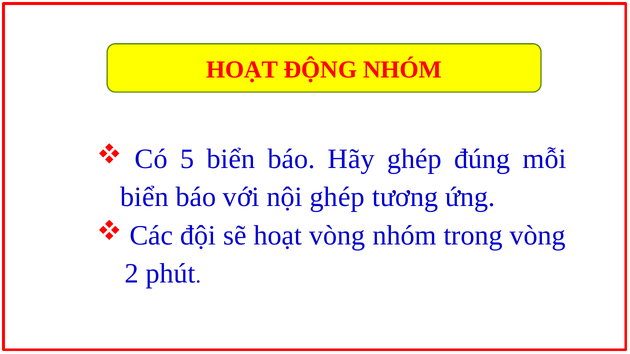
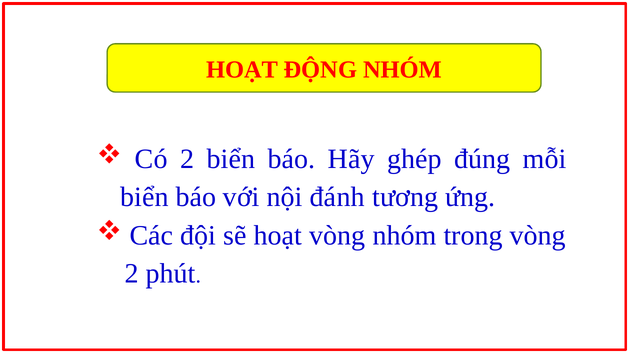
Có 5: 5 -> 2
nội ghép: ghép -> đánh
